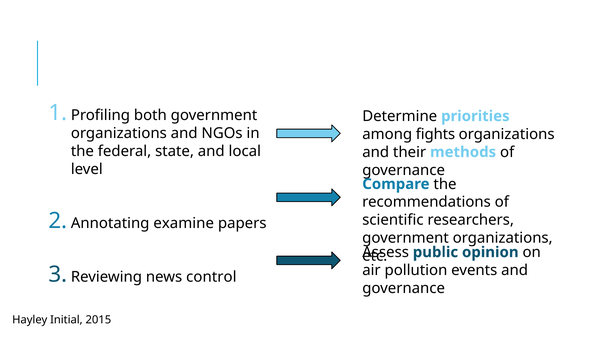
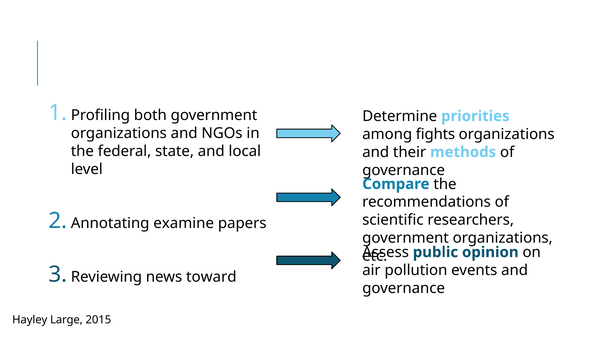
control: control -> toward
Initial: Initial -> Large
